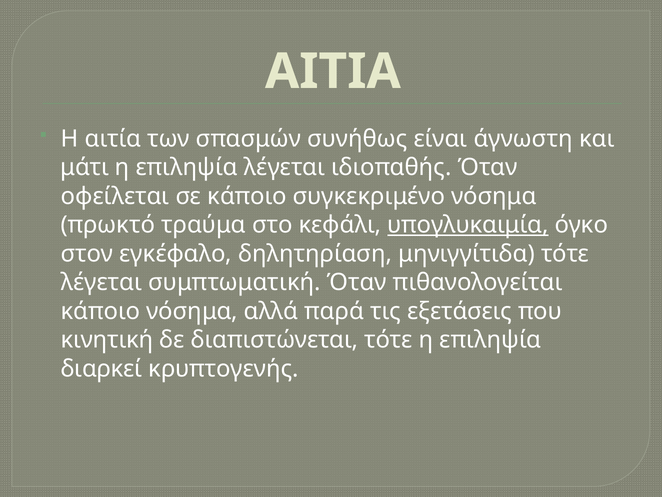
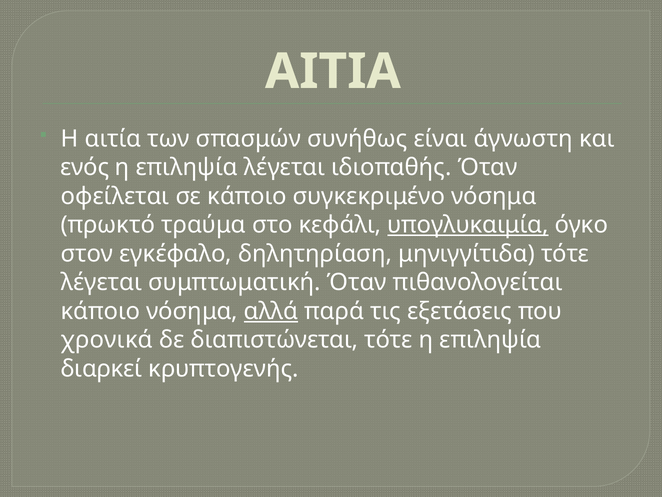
μάτι: μάτι -> ενός
αλλά underline: none -> present
κινητική: κινητική -> χρονικά
